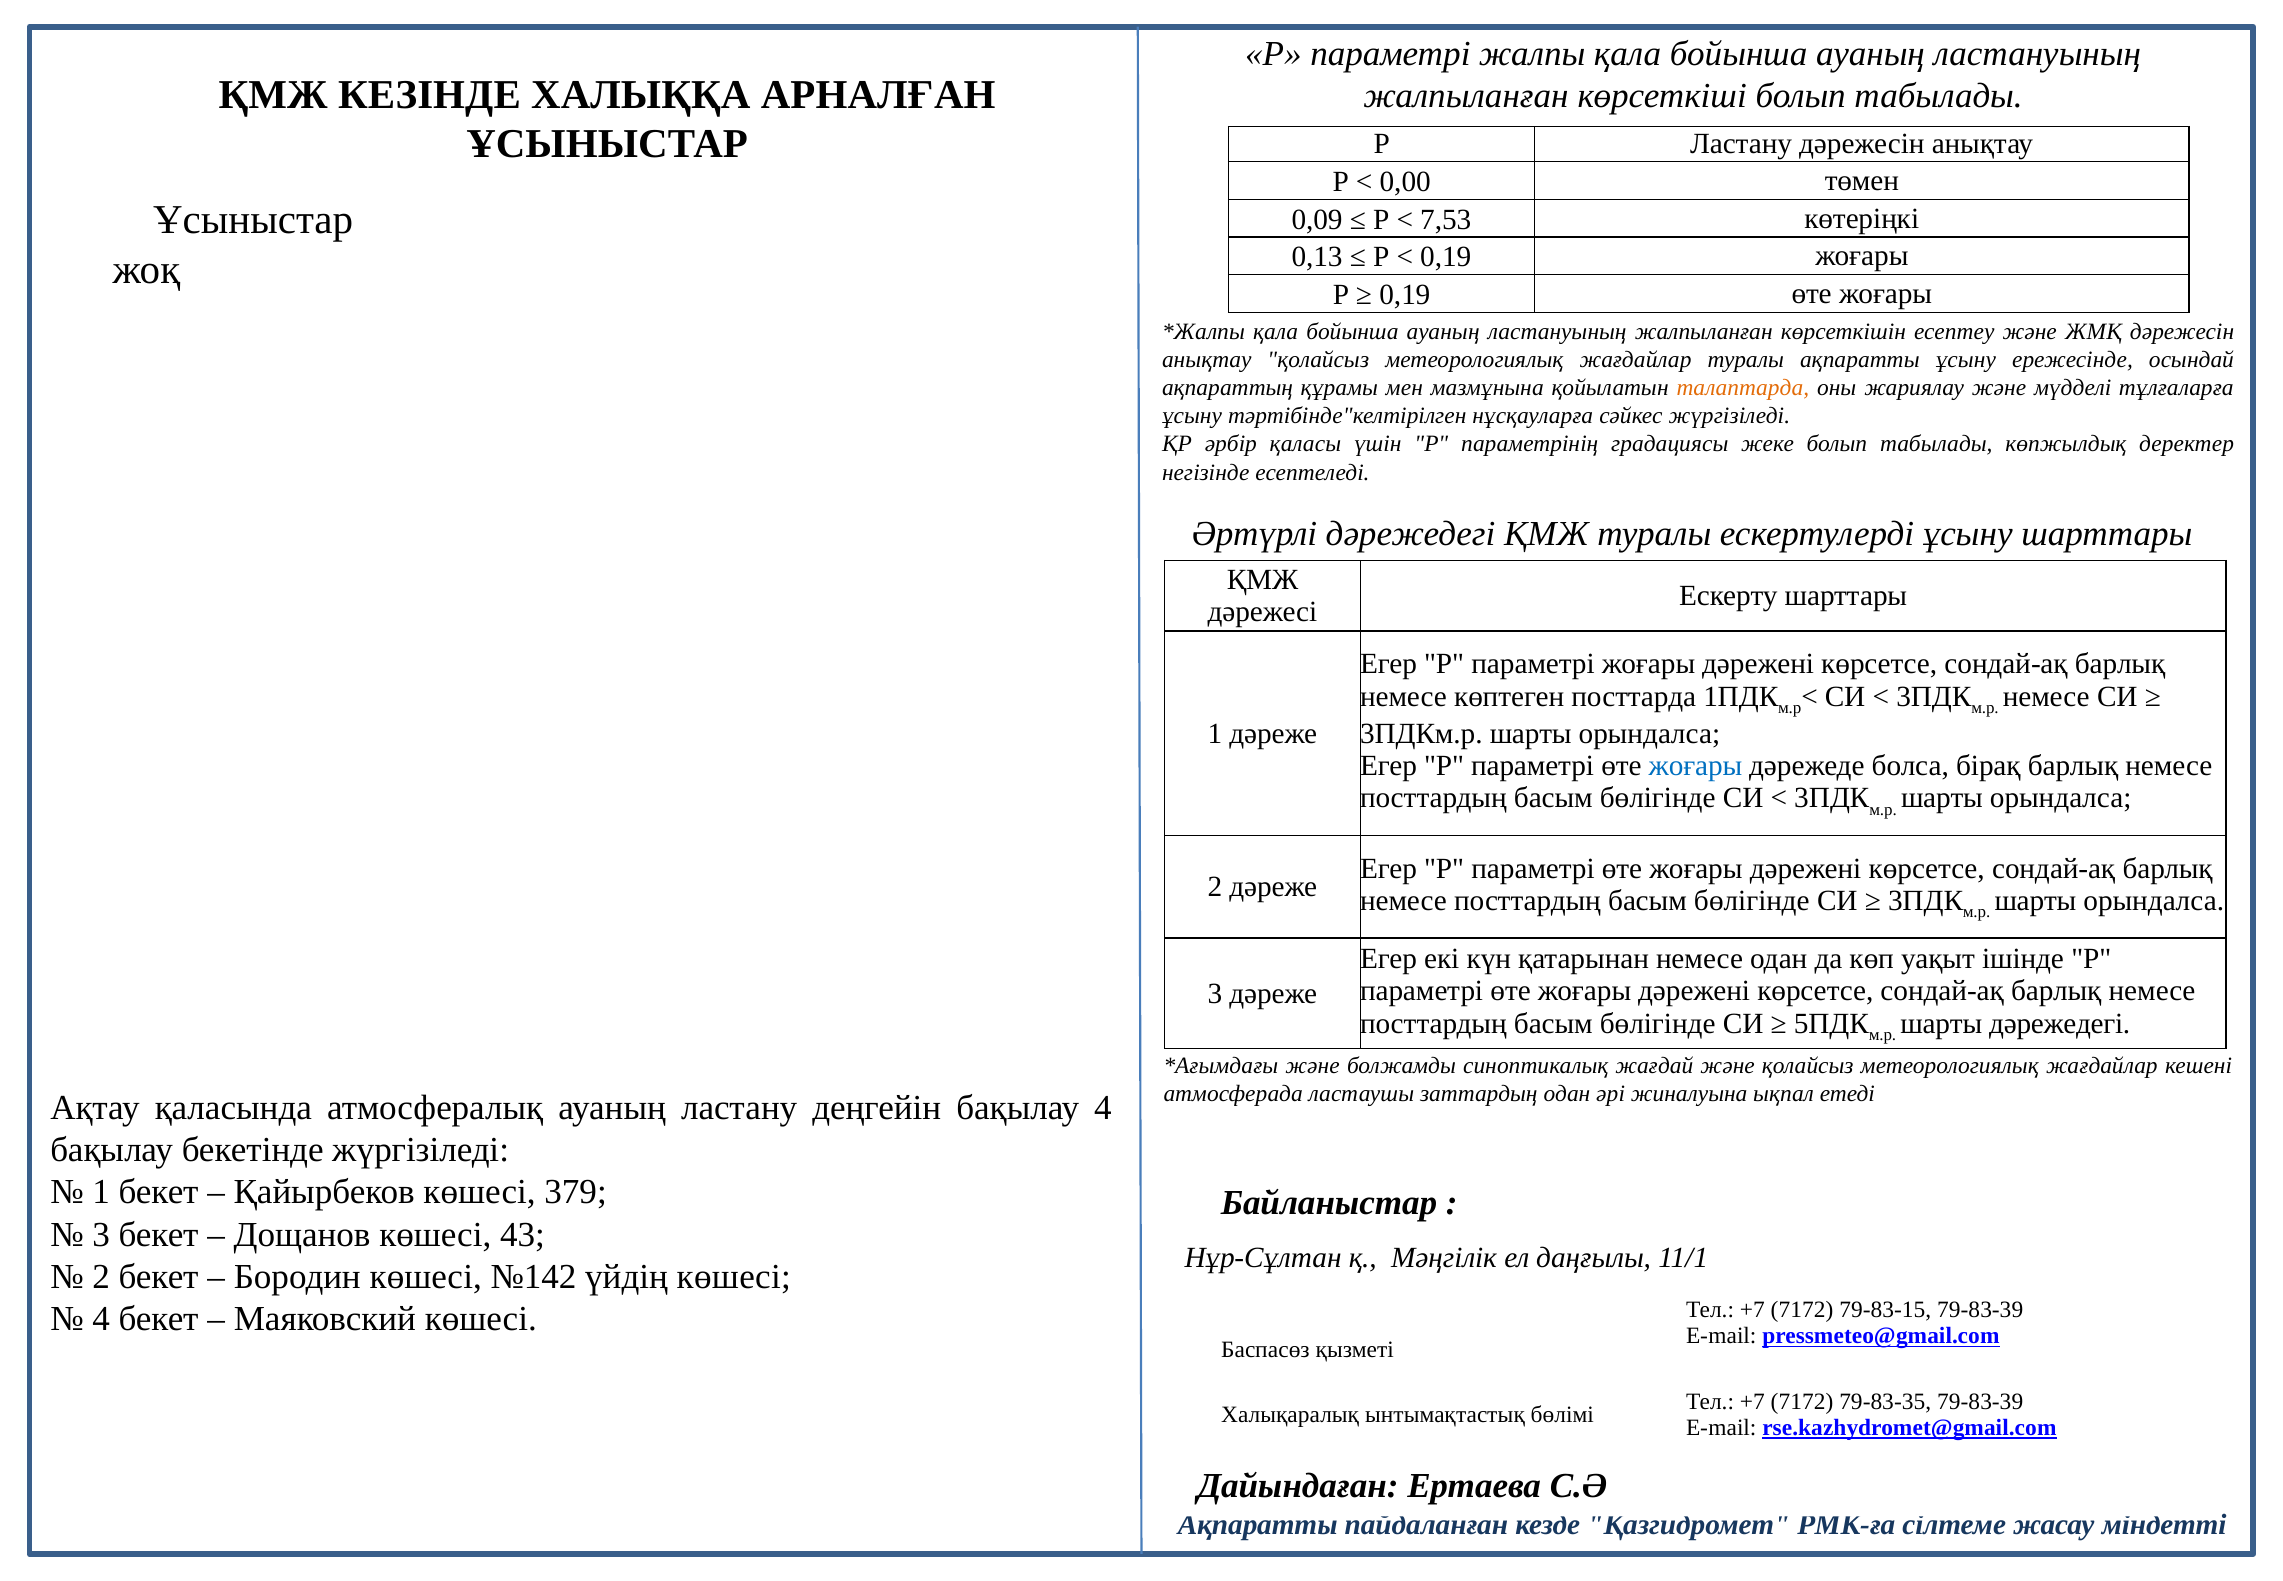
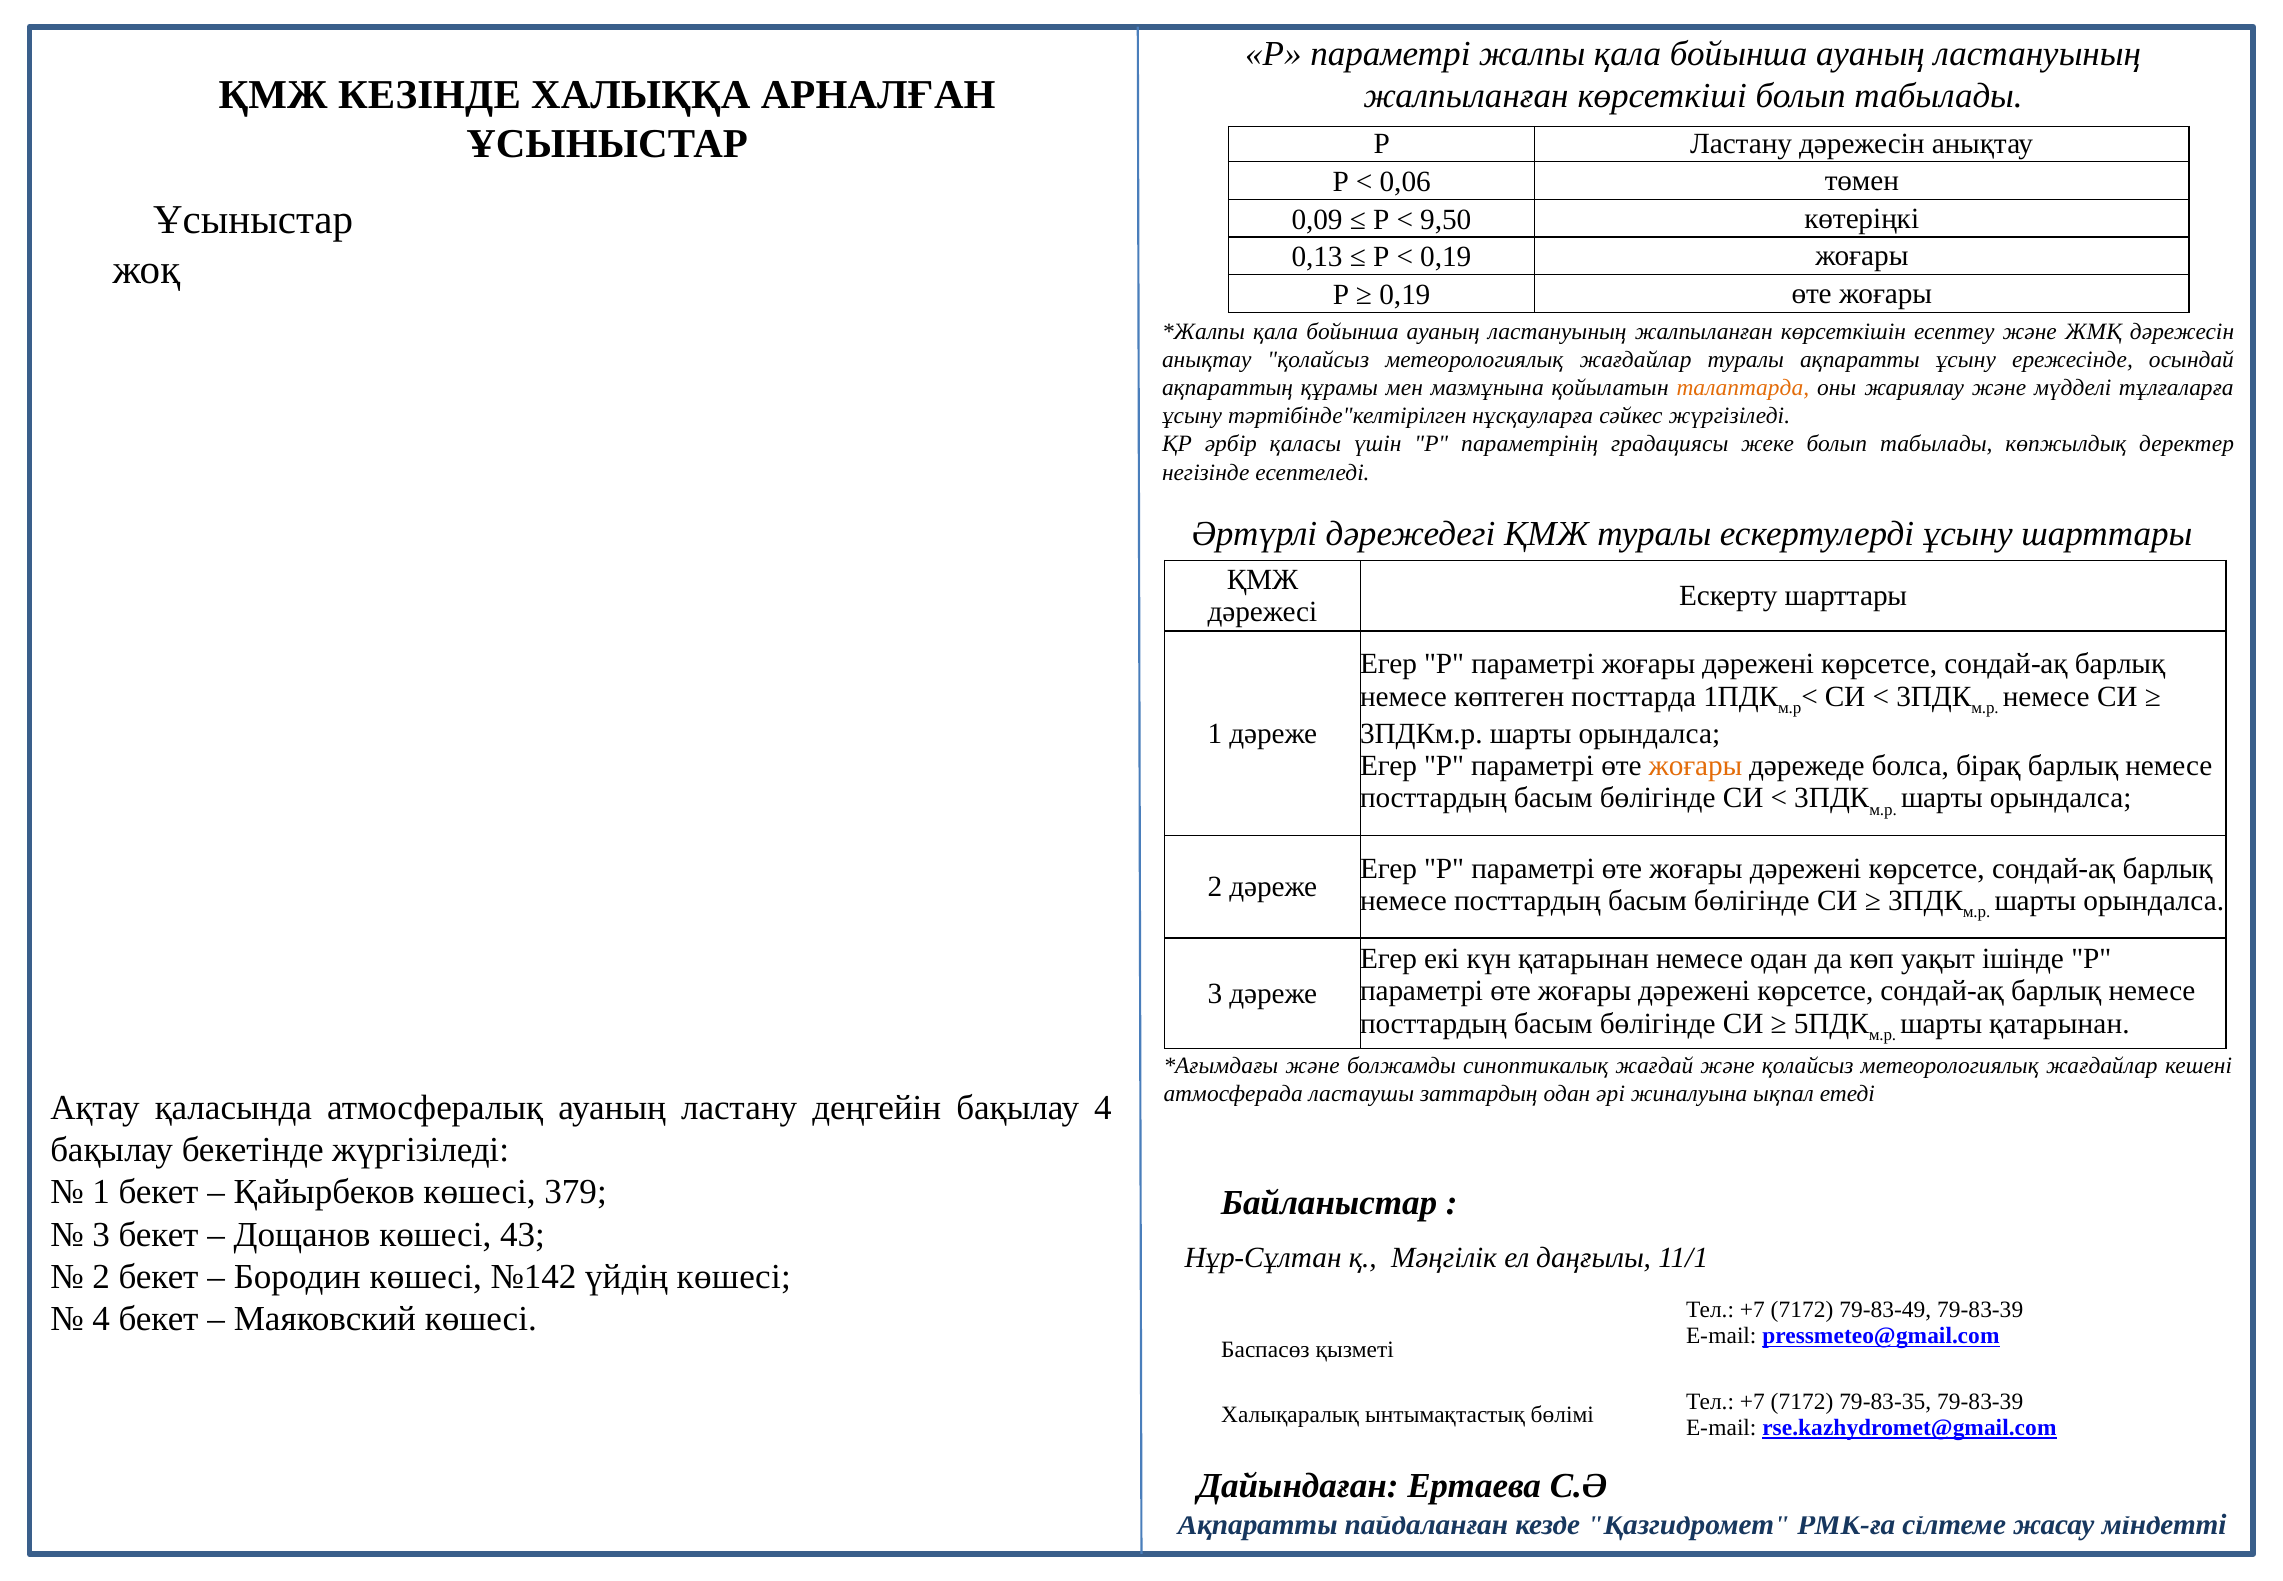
0,00: 0,00 -> 0,06
7,53: 7,53 -> 9,50
жоғары at (1695, 765) colour: blue -> orange
шарты дәрежедегі: дәрежедегі -> қатарынан
79-83-15: 79-83-15 -> 79-83-49
